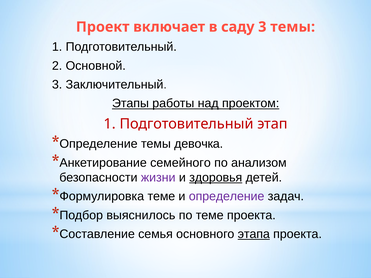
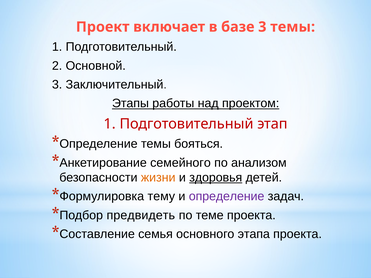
саду: саду -> базе
девочка: девочка -> бояться
жизни colour: purple -> orange
теме at (161, 197): теме -> тему
выяснилось: выяснилось -> предвидеть
этапа underline: present -> none
